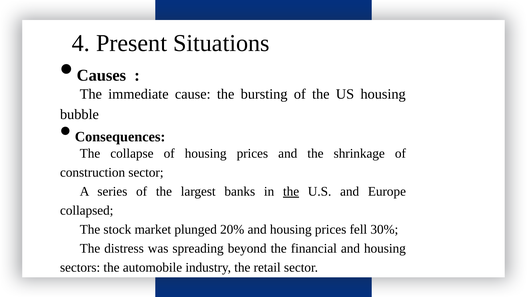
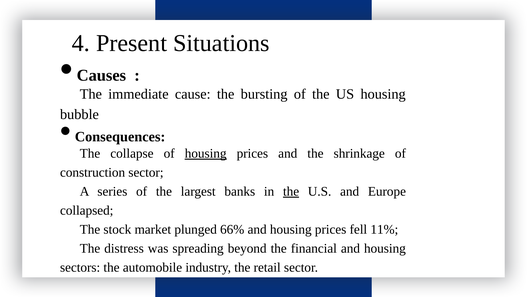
housing at (206, 153) underline: none -> present
20%: 20% -> 66%
30%: 30% -> 11%
